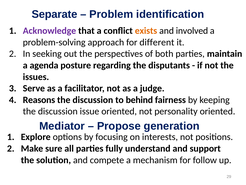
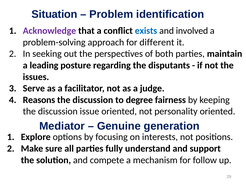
Separate: Separate -> Situation
exists colour: orange -> blue
agenda: agenda -> leading
behind: behind -> degree
Propose: Propose -> Genuine
